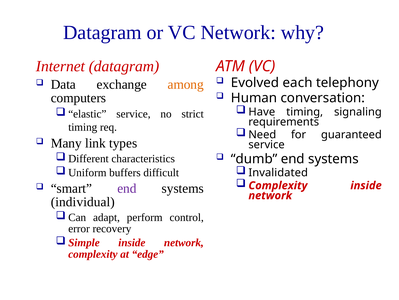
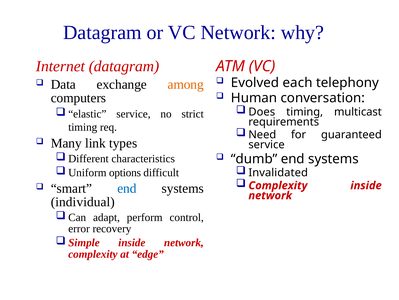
Have: Have -> Does
signaling: signaling -> multicast
buffers: buffers -> options
end at (127, 188) colour: purple -> blue
